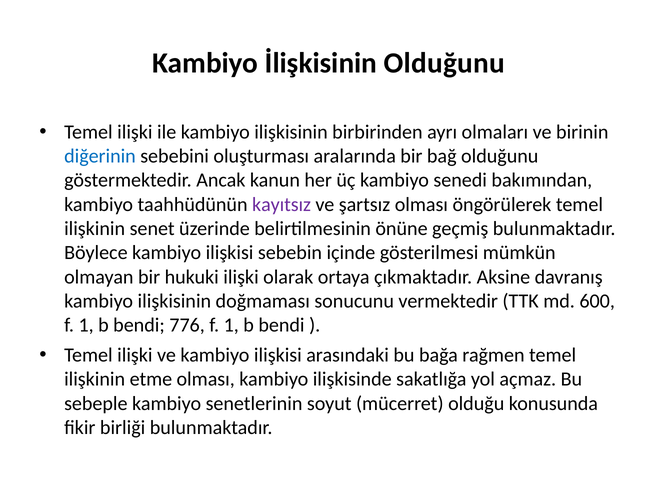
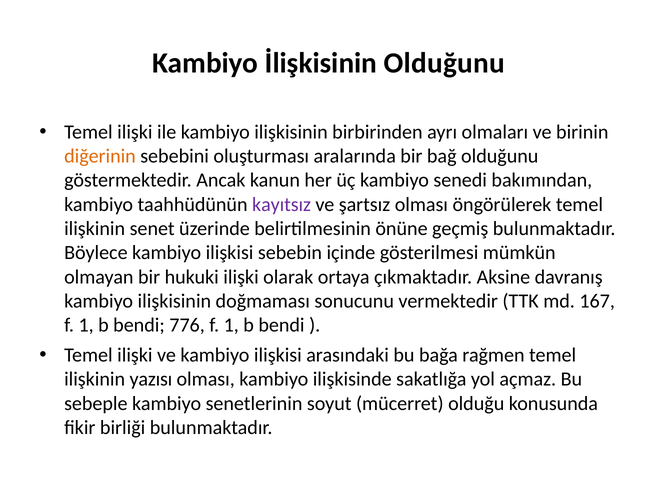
diğerinin colour: blue -> orange
600: 600 -> 167
etme: etme -> yazısı
